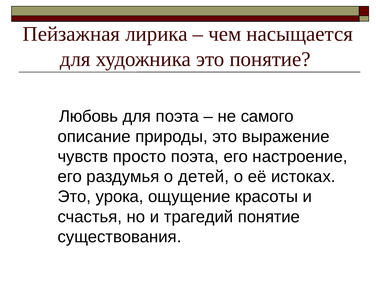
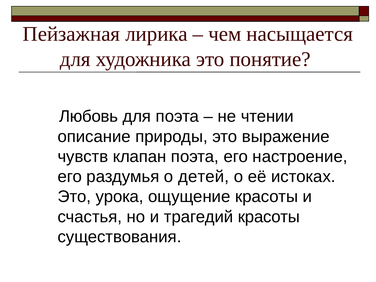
самого: самого -> чтении
просто: просто -> клапан
трагедий понятие: понятие -> красоты
